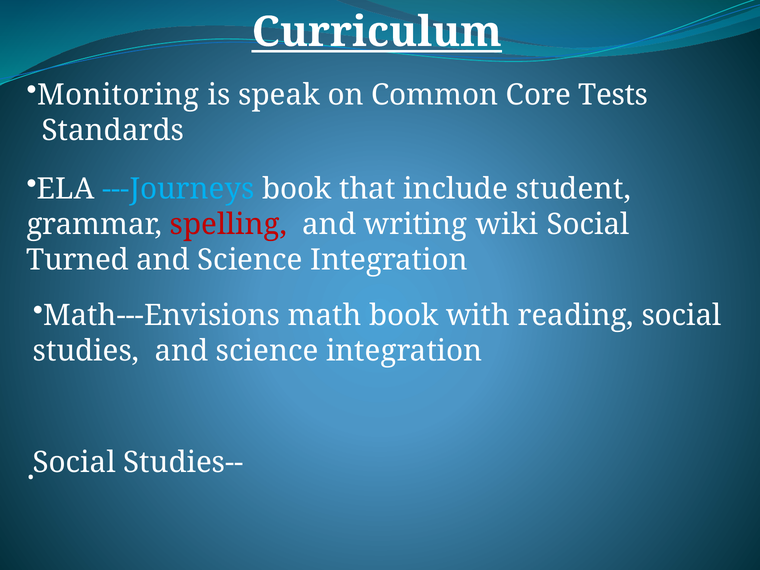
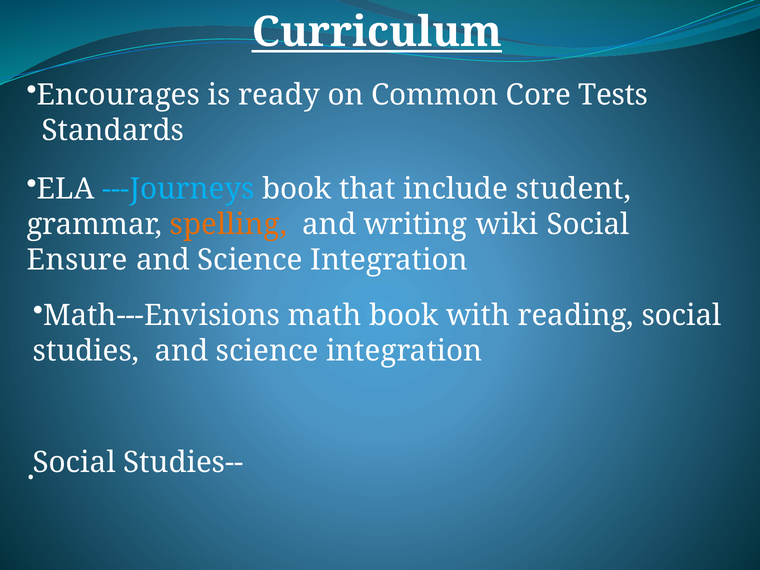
Monitoring: Monitoring -> Encourages
speak: speak -> ready
spelling colour: red -> orange
Turned: Turned -> Ensure
